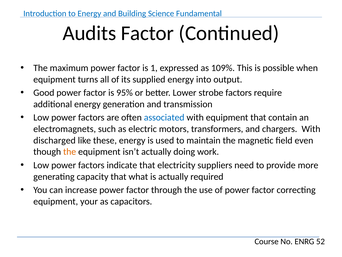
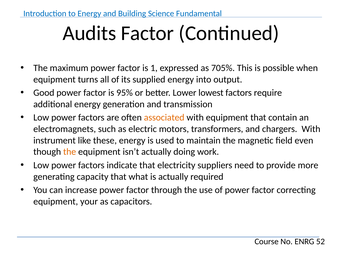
109%: 109% -> 705%
strobe: strobe -> lowest
associated colour: blue -> orange
discharged: discharged -> instrument
